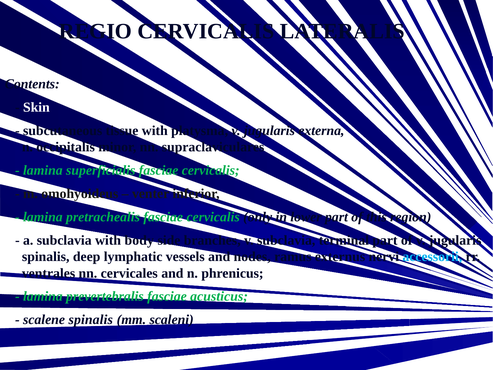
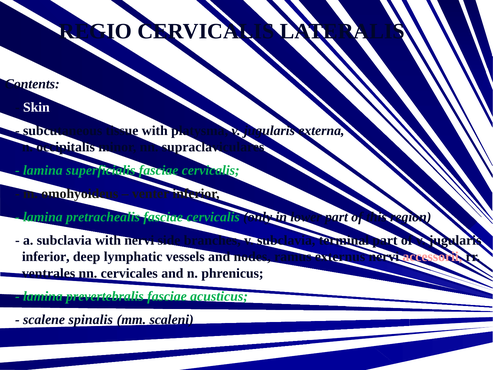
with body: body -> nervi
spinalis at (46, 257): spinalis -> inferior
accessorii colour: light blue -> pink
